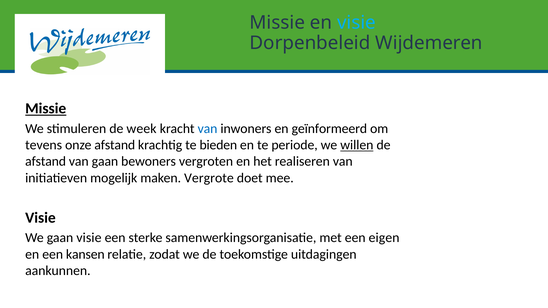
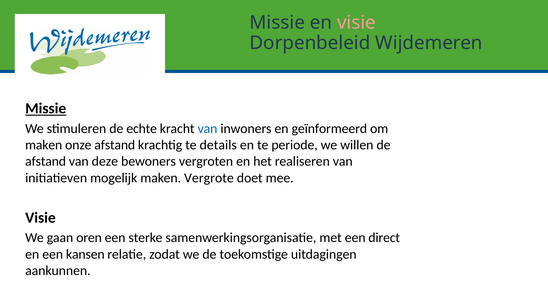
visie at (356, 23) colour: light blue -> pink
week: week -> echte
tevens at (44, 145): tevens -> maken
bieden: bieden -> details
willen underline: present -> none
van gaan: gaan -> deze
gaan visie: visie -> oren
eigen: eigen -> direct
